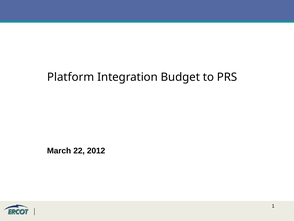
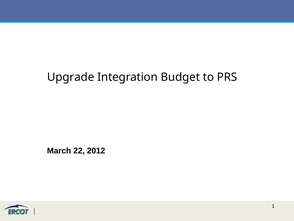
Platform: Platform -> Upgrade
